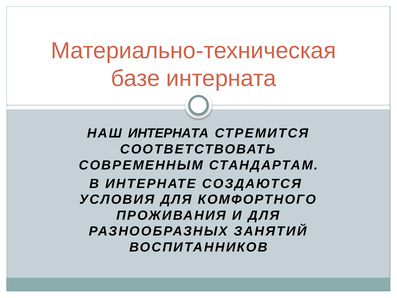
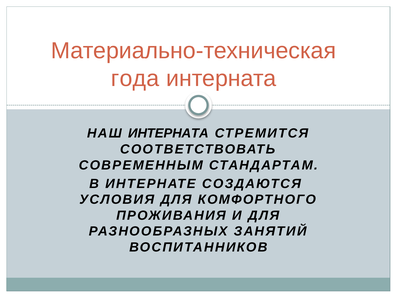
базе: базе -> года
